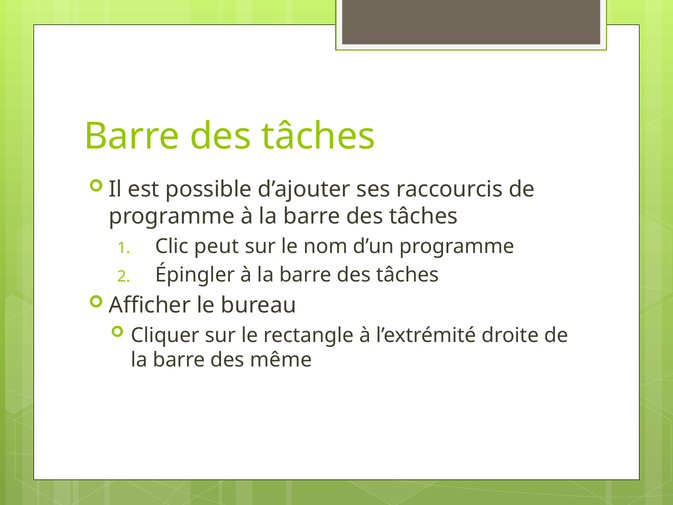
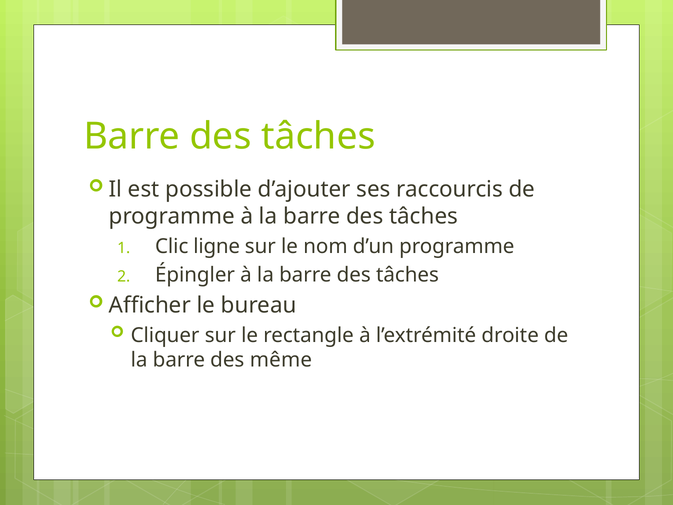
peut: peut -> ligne
